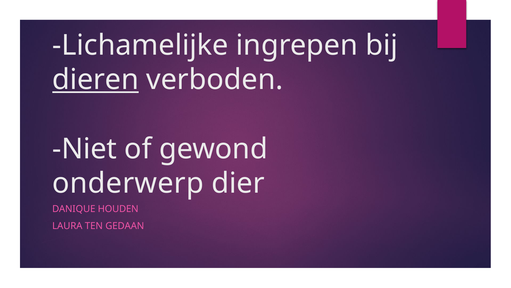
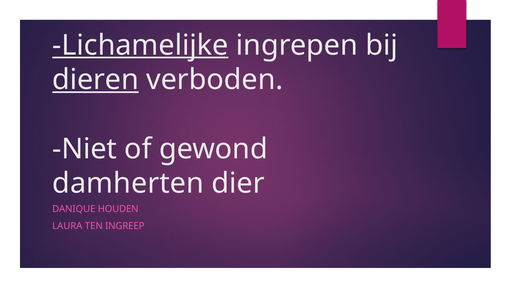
Lichamelijke underline: none -> present
onderwerp: onderwerp -> damherten
GEDAAN: GEDAAN -> INGREEP
